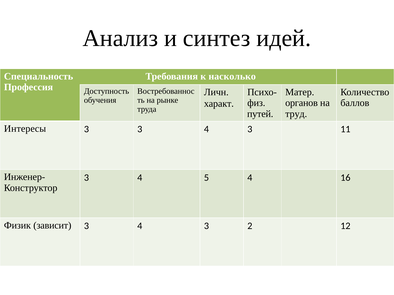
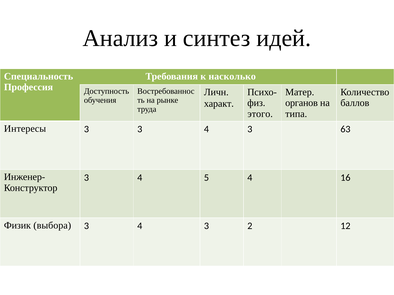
путей: путей -> этого
труд: труд -> типа
11: 11 -> 63
зависит: зависит -> выбора
